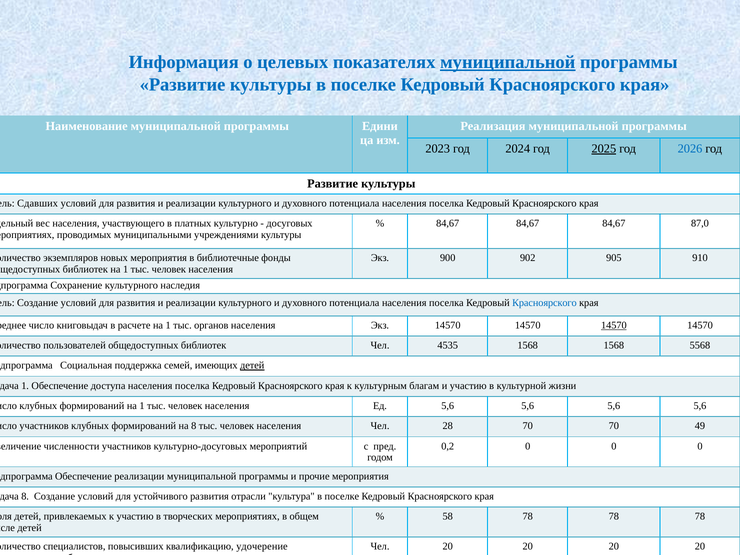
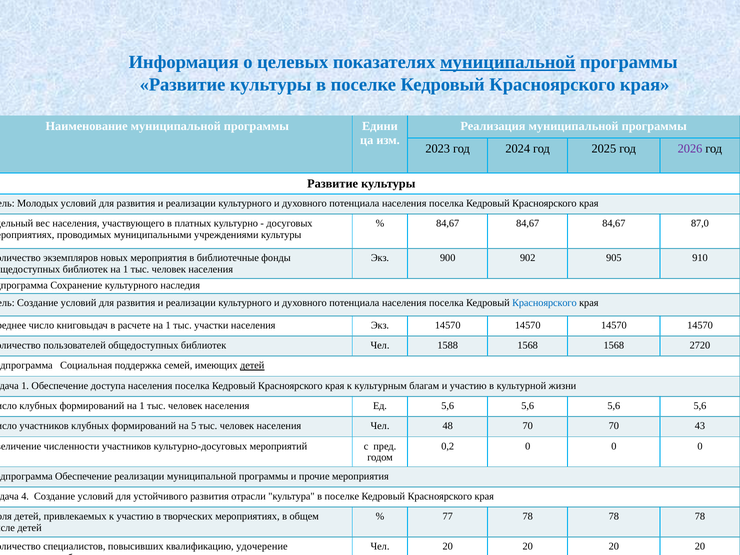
2025 underline: present -> none
2026 colour: blue -> purple
Сдавших: Сдавших -> Молодых
органов: органов -> участки
14570 at (614, 325) underline: present -> none
4535: 4535 -> 1588
5568: 5568 -> 2720
на 8: 8 -> 5
28: 28 -> 48
49: 49 -> 43
8 at (25, 496): 8 -> 4
58: 58 -> 77
